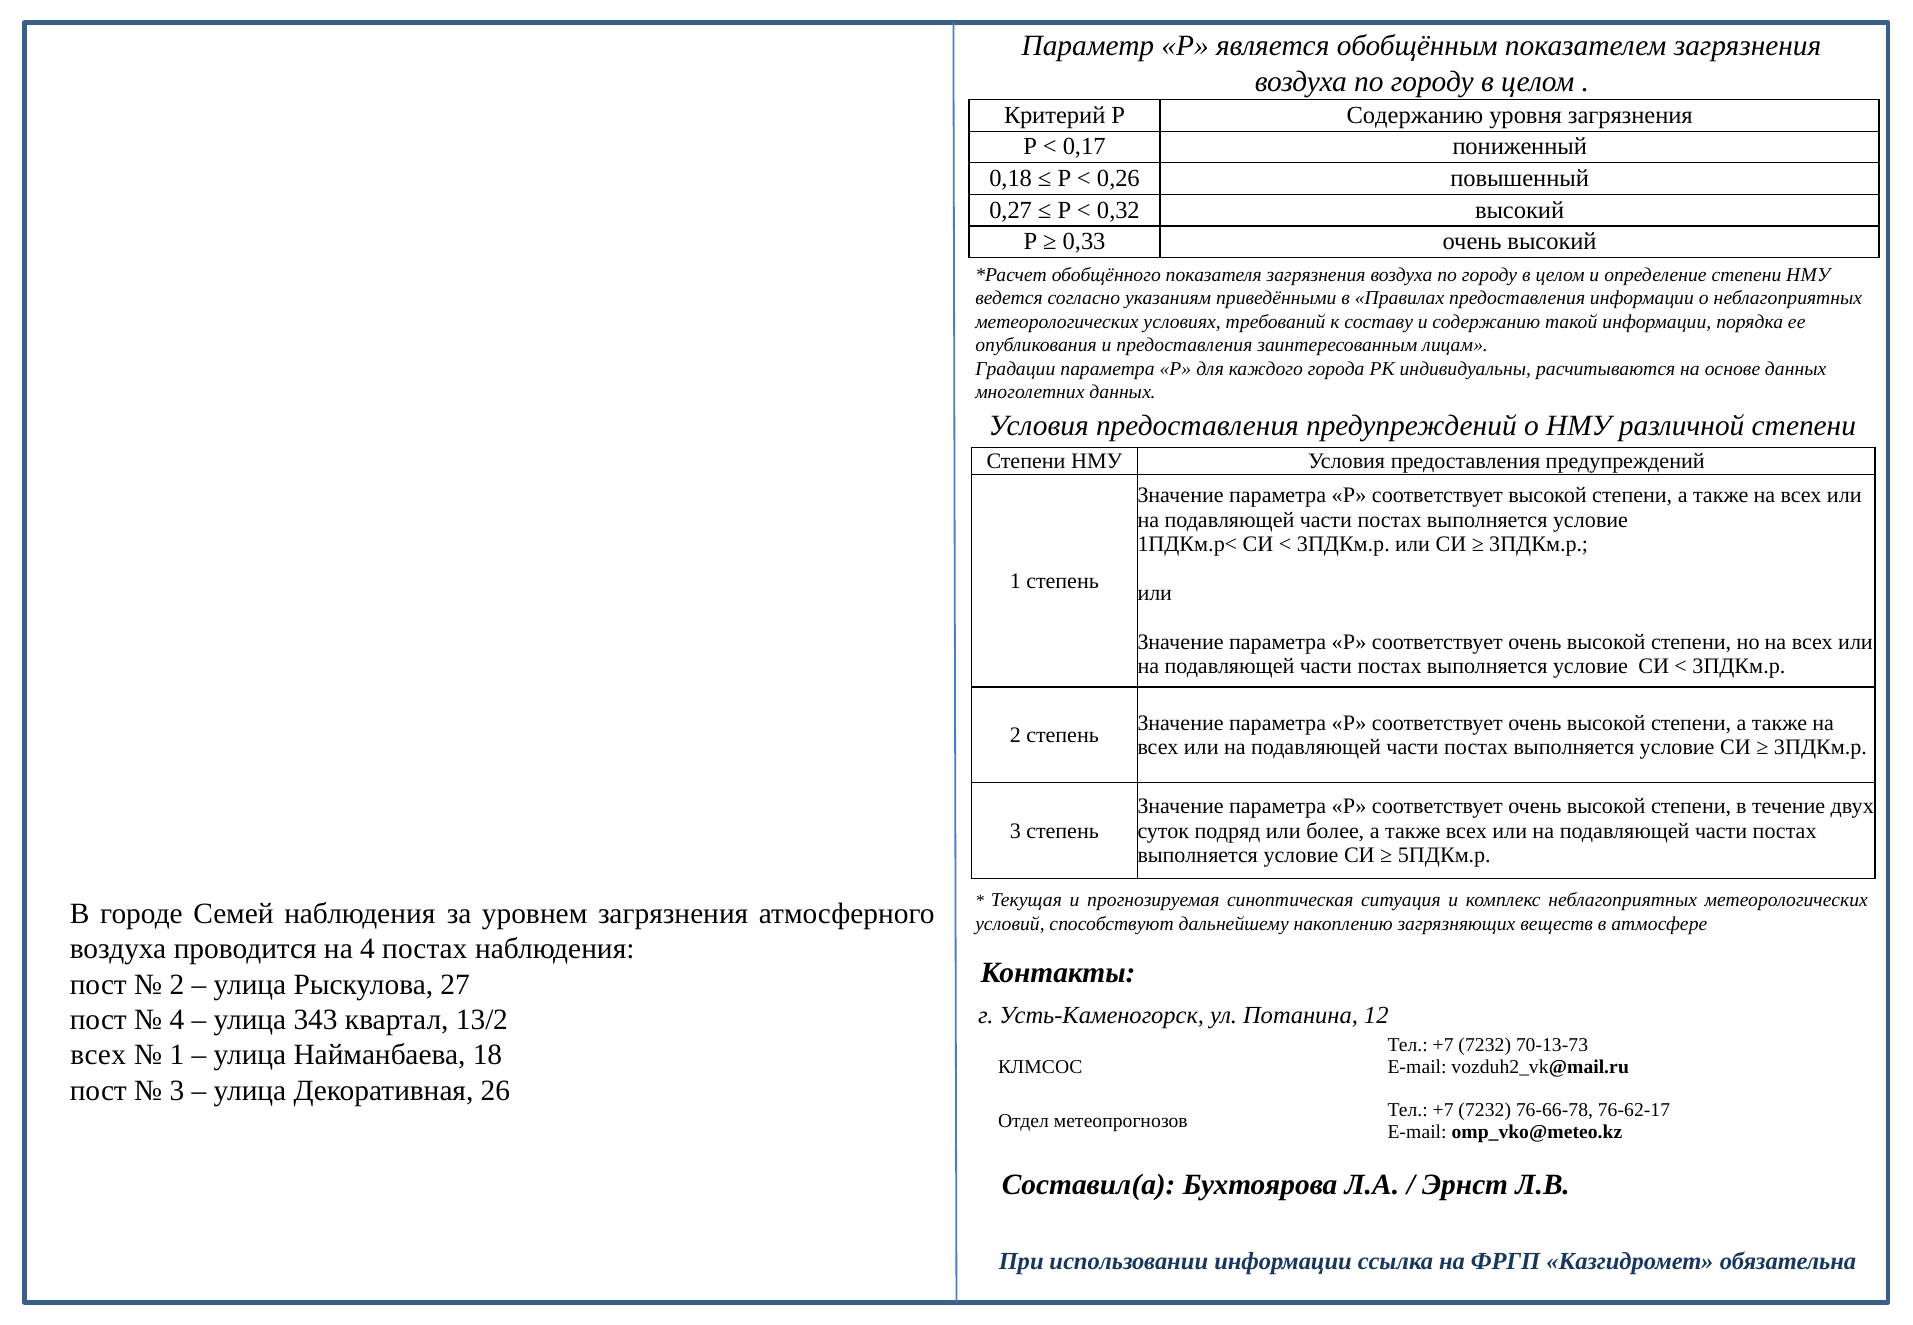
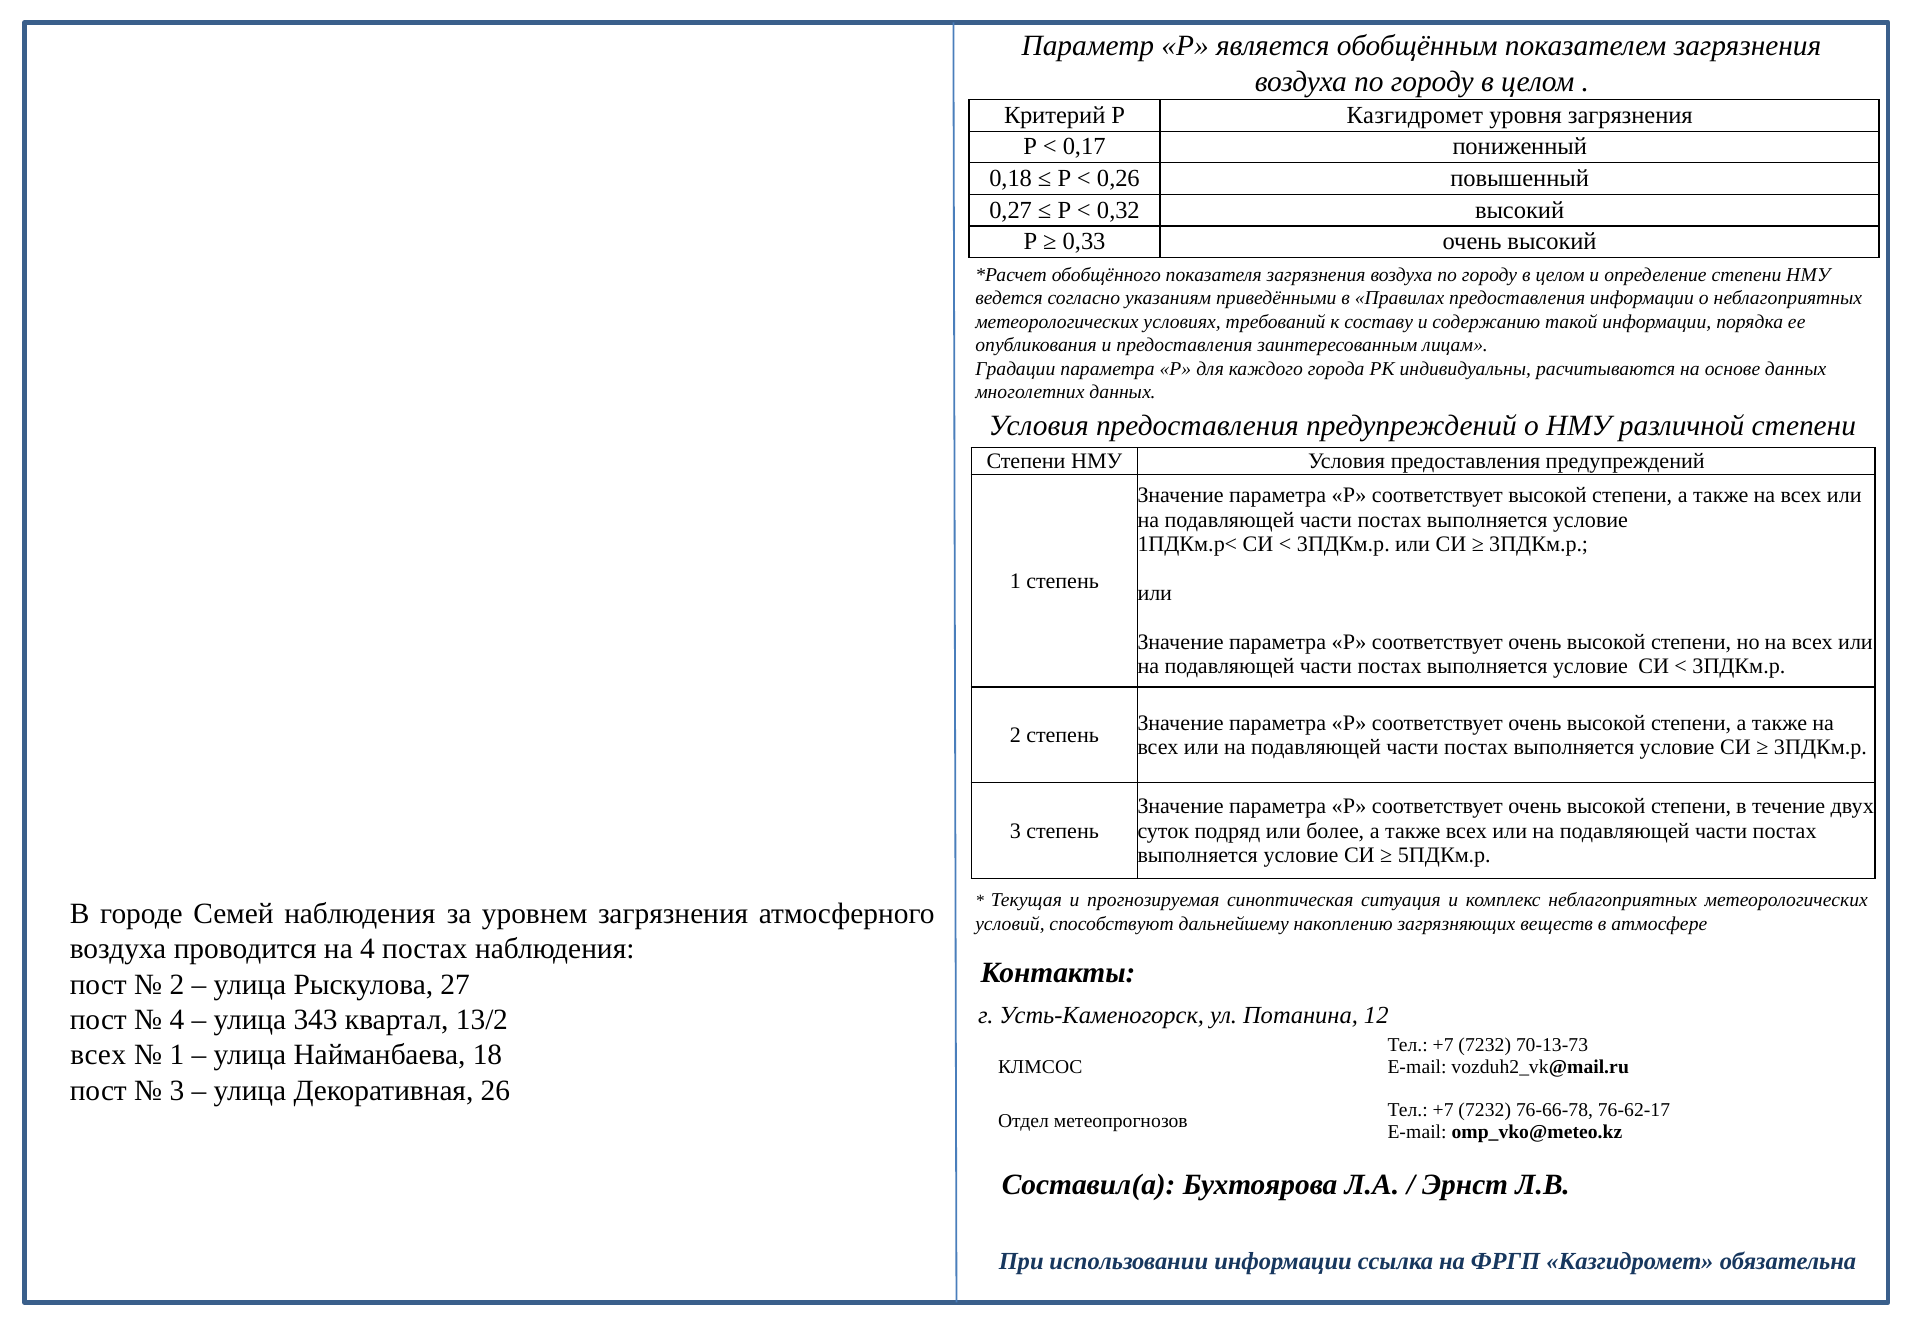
Р Содержанию: Содержанию -> Казгидромет
